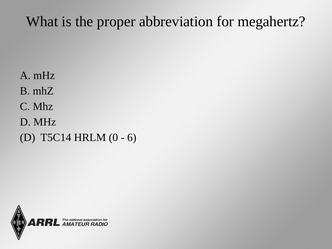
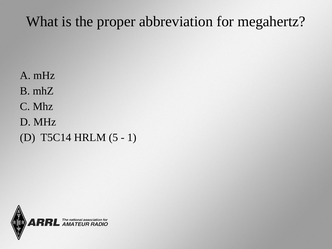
0: 0 -> 5
6: 6 -> 1
